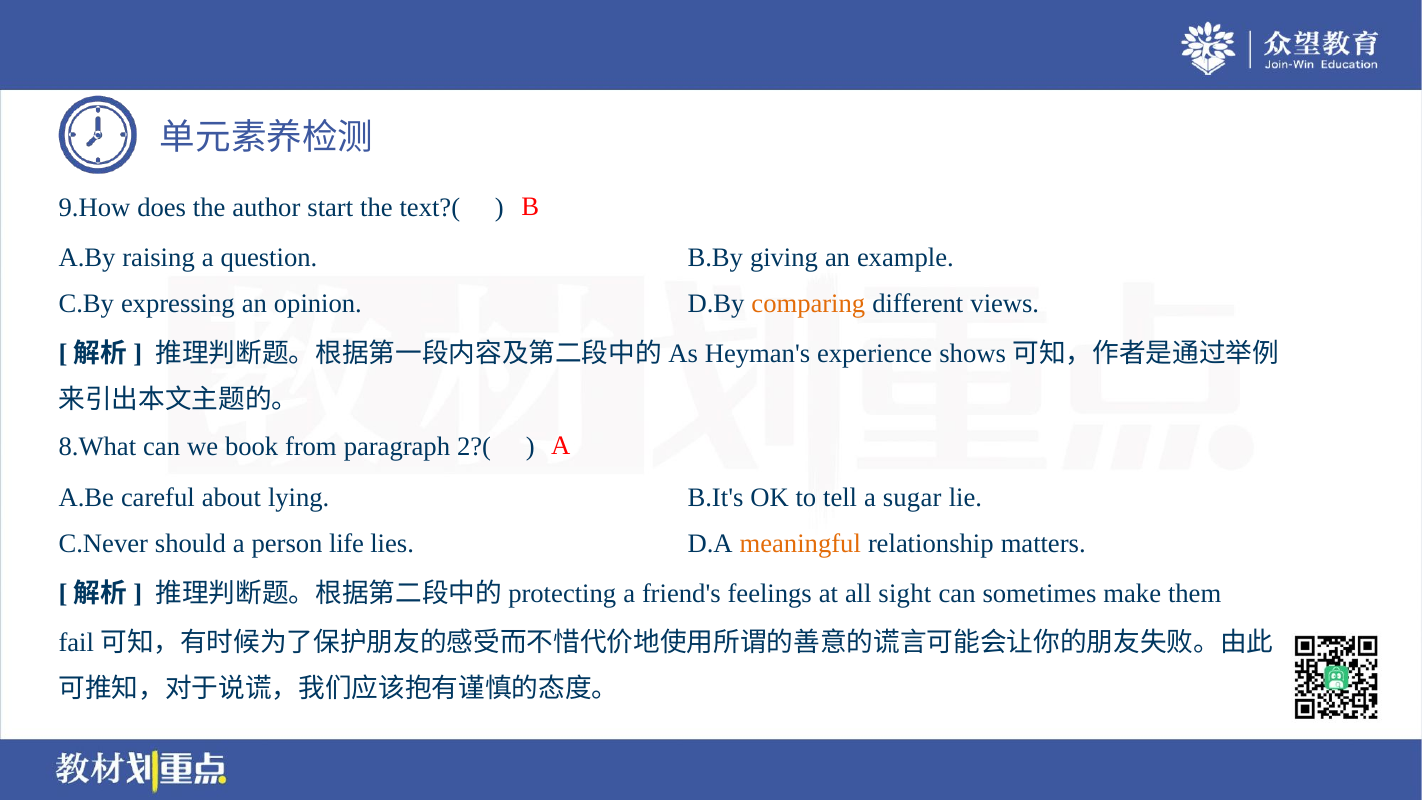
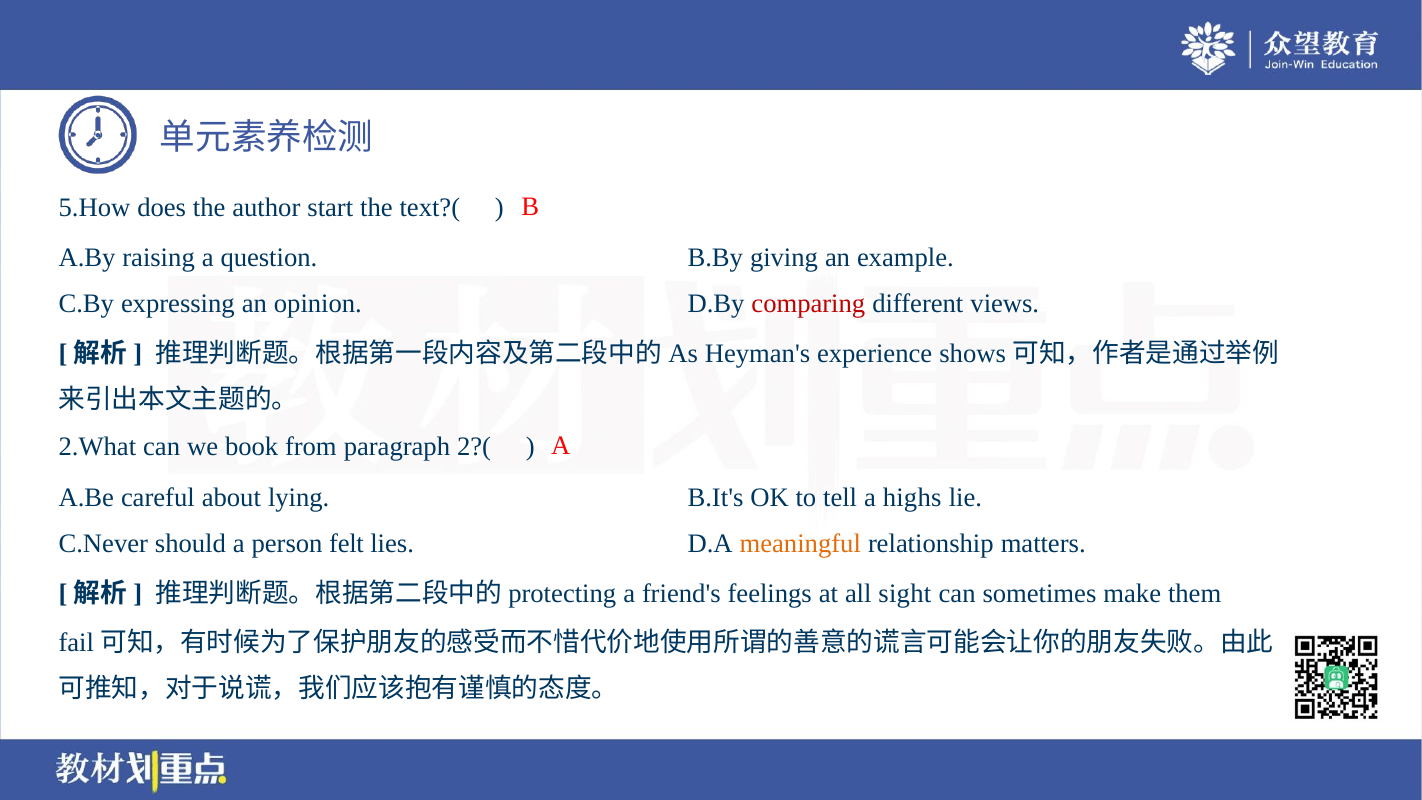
9.How: 9.How -> 5.How
comparing colour: orange -> red
8.What: 8.What -> 2.What
sugar: sugar -> highs
life: life -> felt
